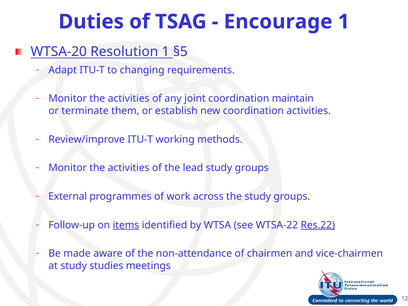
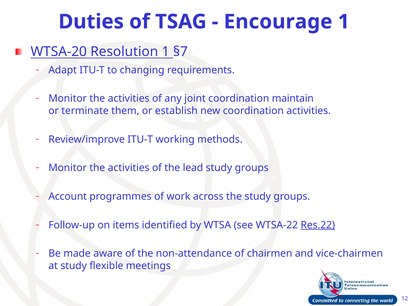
§5: §5 -> §7
External: External -> Account
items underline: present -> none
studies: studies -> flexible
